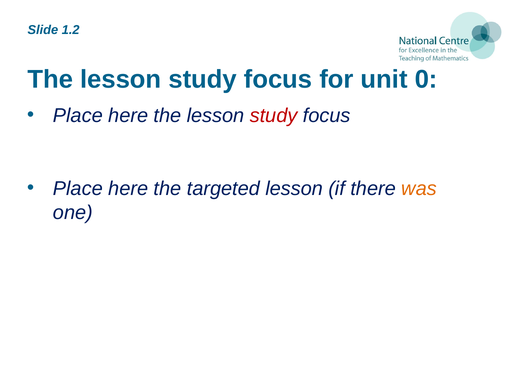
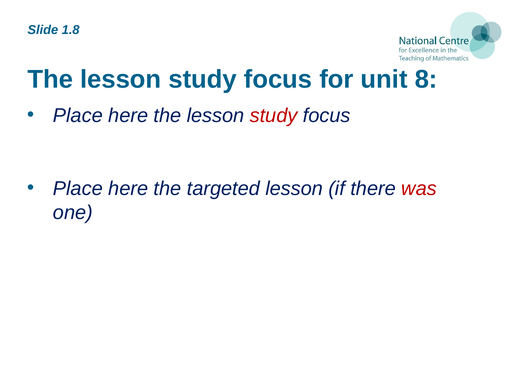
1.2: 1.2 -> 1.8
0: 0 -> 8
was colour: orange -> red
